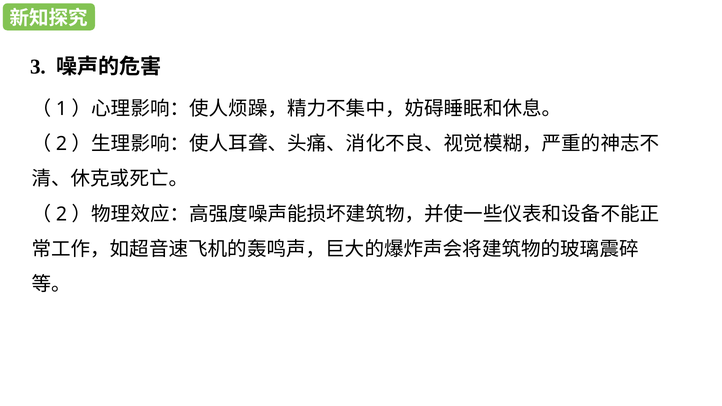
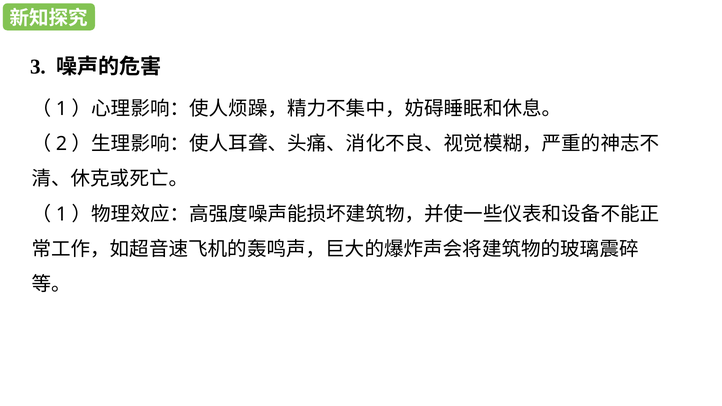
2 at (62, 214): 2 -> 1
